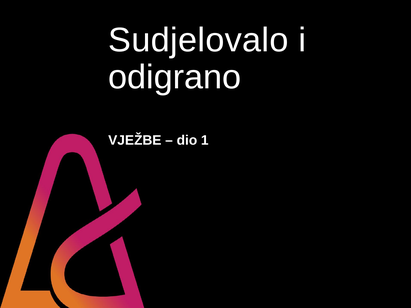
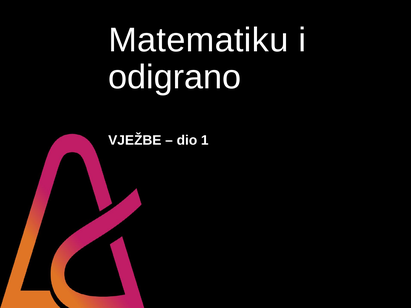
Sudjelovalo: Sudjelovalo -> Matematiku
